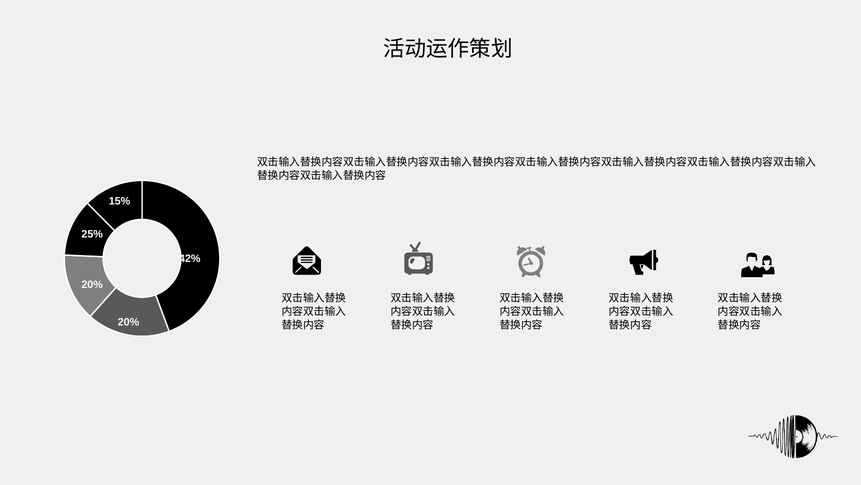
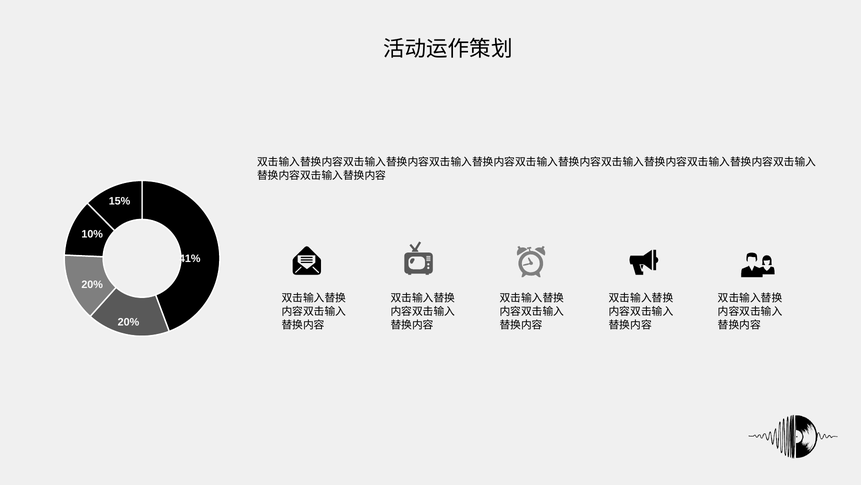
25%: 25% -> 10%
42%: 42% -> 41%
